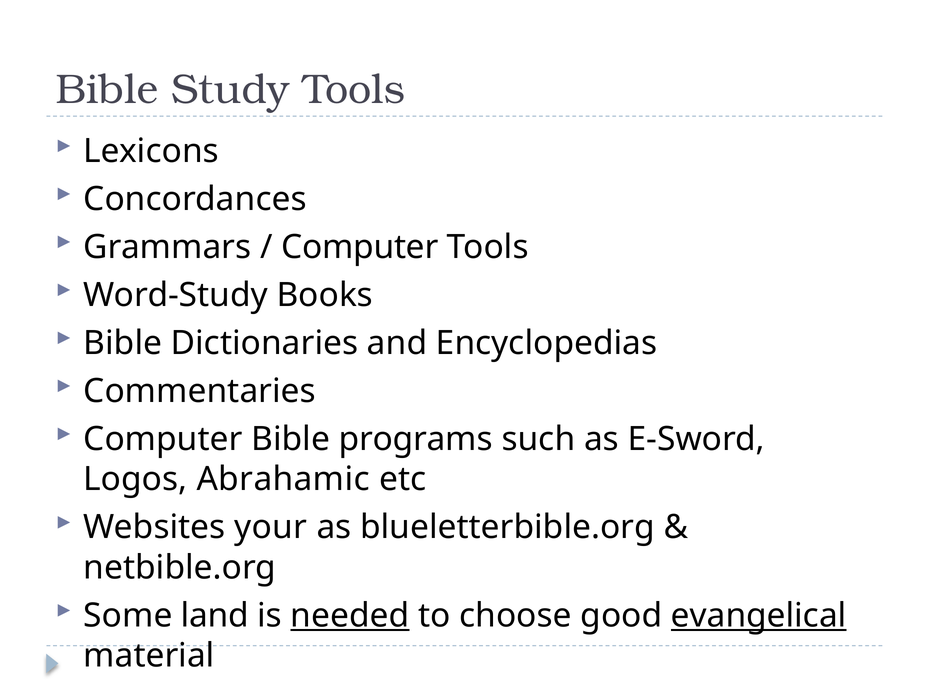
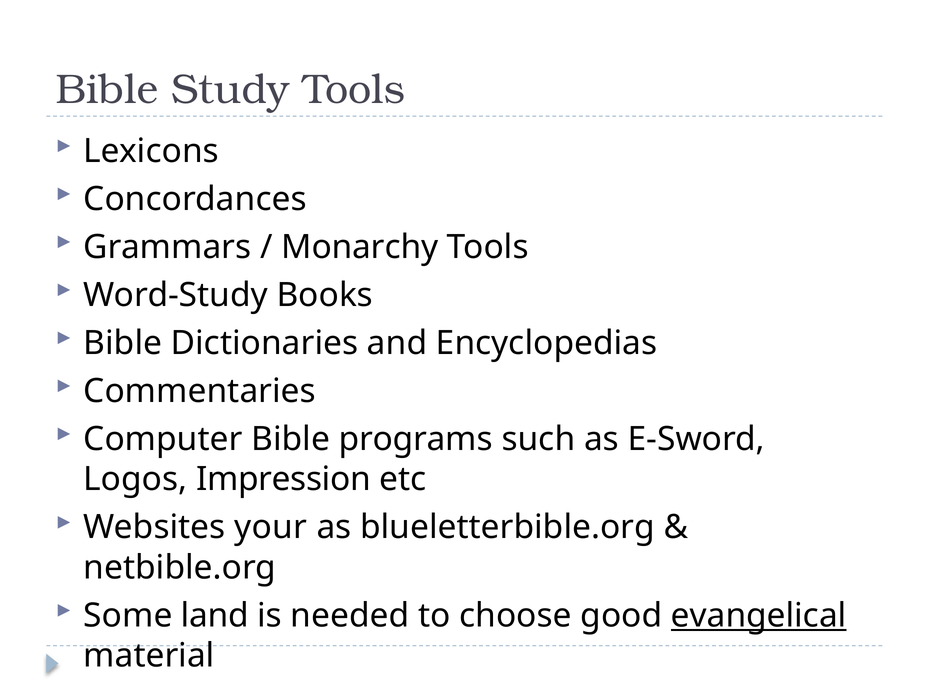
Computer at (360, 247): Computer -> Monarchy
Abrahamic: Abrahamic -> Impression
needed underline: present -> none
